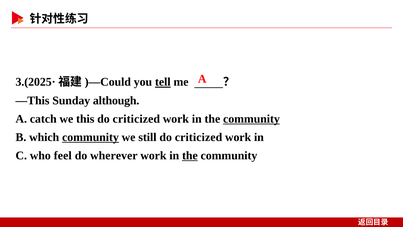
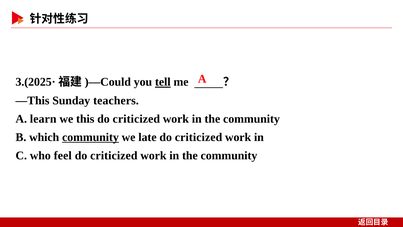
although: although -> teachers
catch: catch -> learn
community at (251, 119) underline: present -> none
still: still -> late
wherever at (114, 155): wherever -> criticized
the at (190, 155) underline: present -> none
